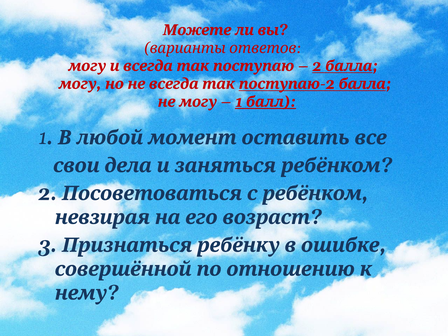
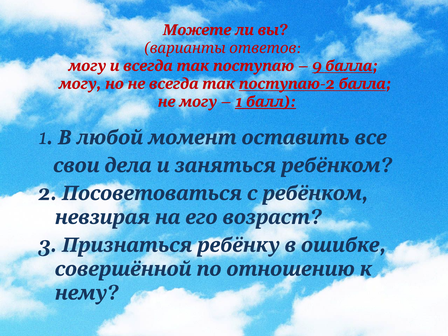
поступаю 2: 2 -> 9
